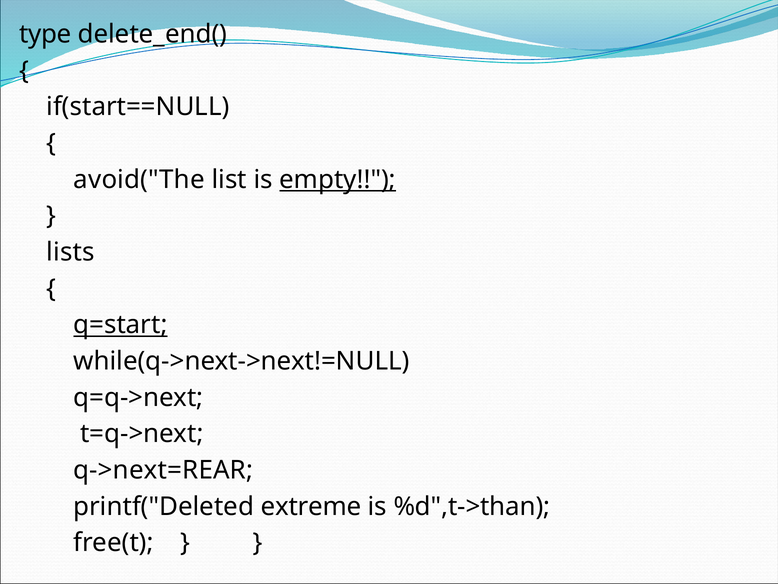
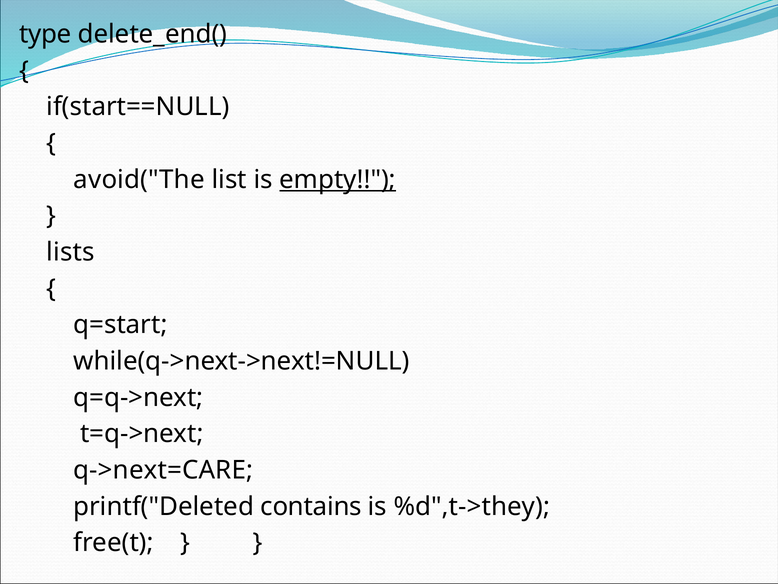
q=start underline: present -> none
q->next=REAR: q->next=REAR -> q->next=CARE
extreme: extreme -> contains
%d",t->than: %d",t->than -> %d",t->they
